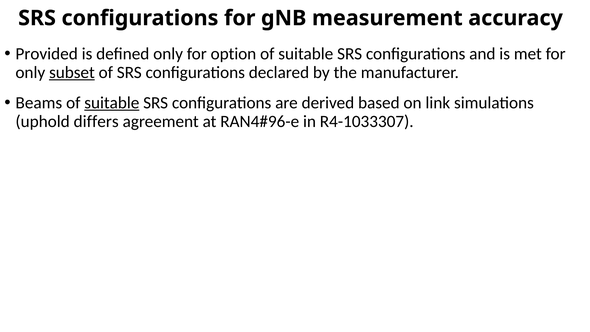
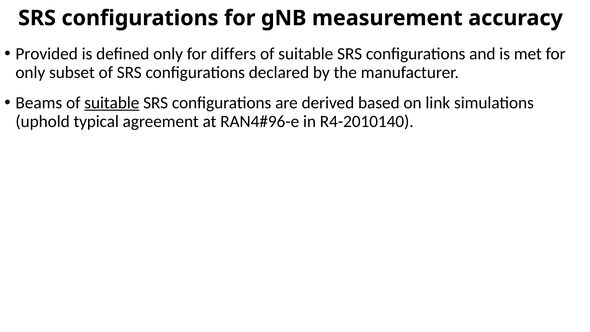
option: option -> differs
subset underline: present -> none
differs: differs -> typical
R4-1033307: R4-1033307 -> R4-2010140
